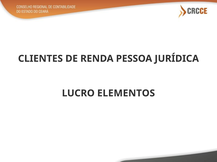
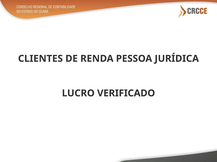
ELEMENTOS: ELEMENTOS -> VERIFICADO
